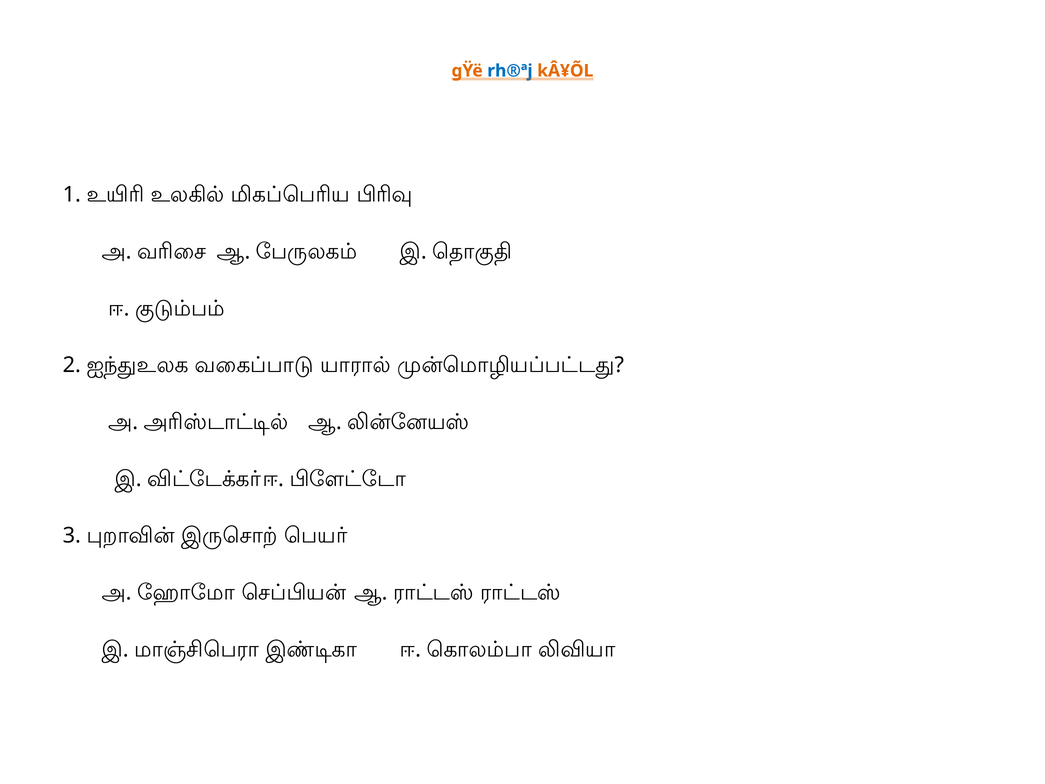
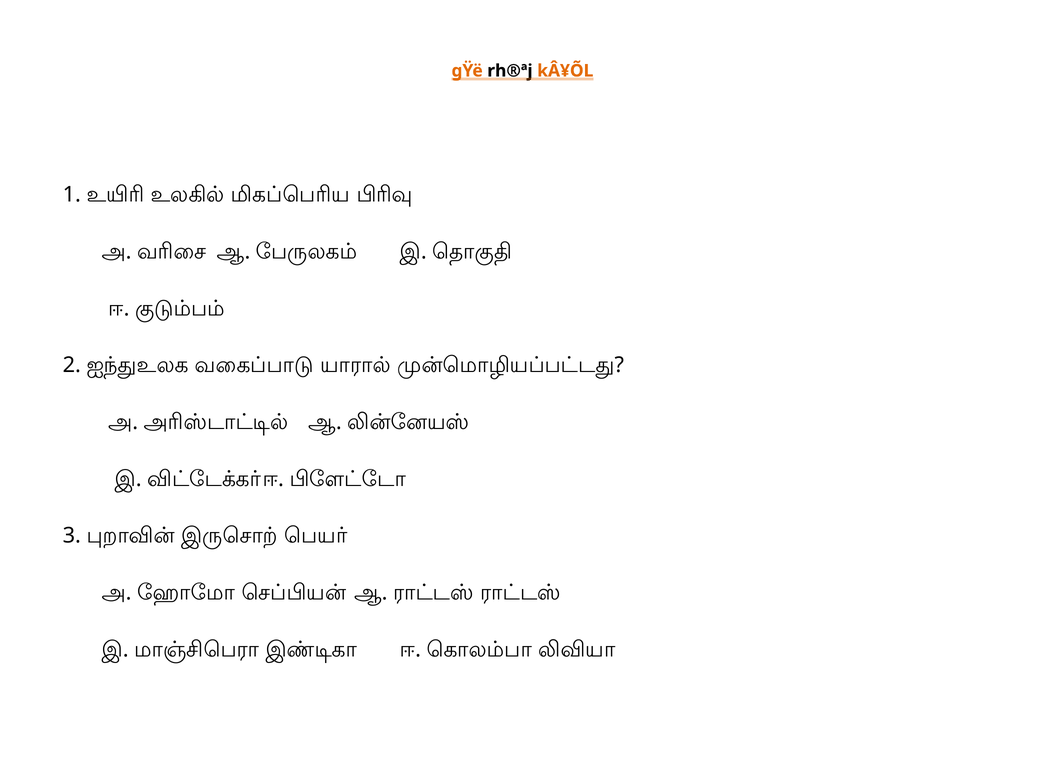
rh®ªj colour: blue -> black
